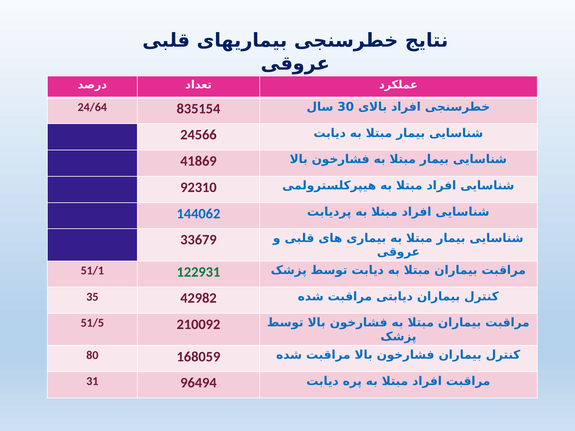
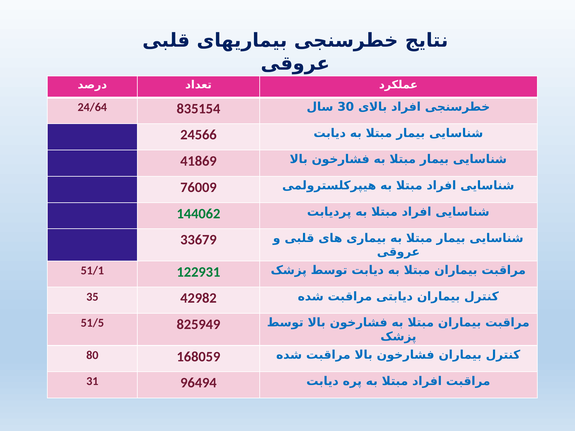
92310: 92310 -> 76009
144062 colour: blue -> green
210092: 210092 -> 825949
